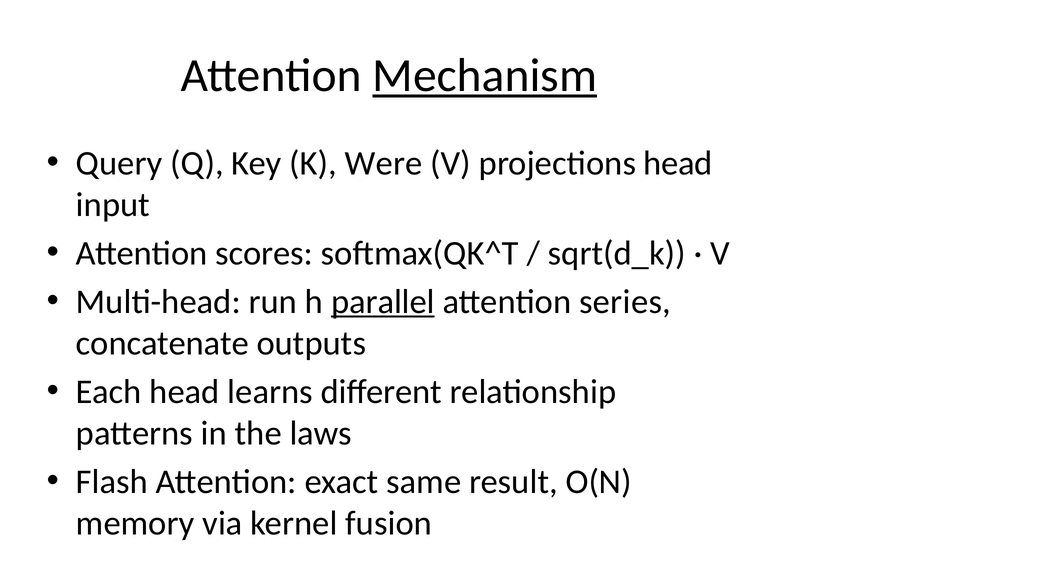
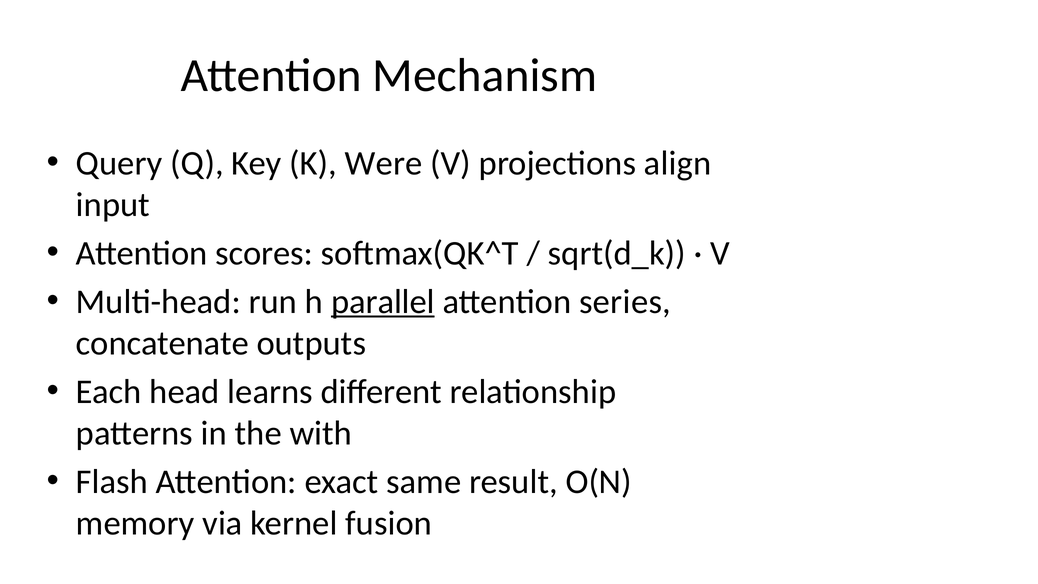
Mechanism underline: present -> none
projections head: head -> align
laws: laws -> with
